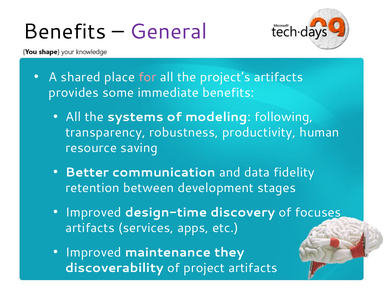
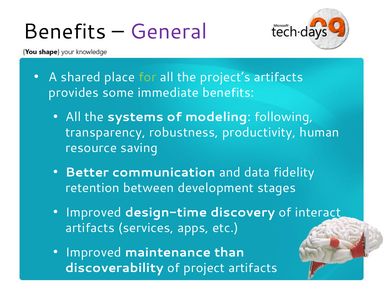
for colour: pink -> light green
focuses: focuses -> interact
they: they -> than
